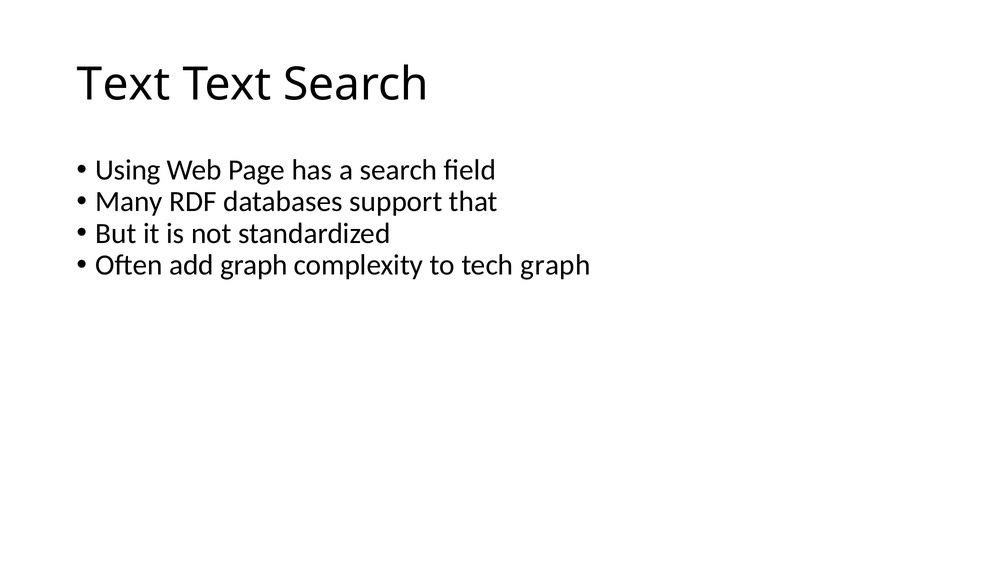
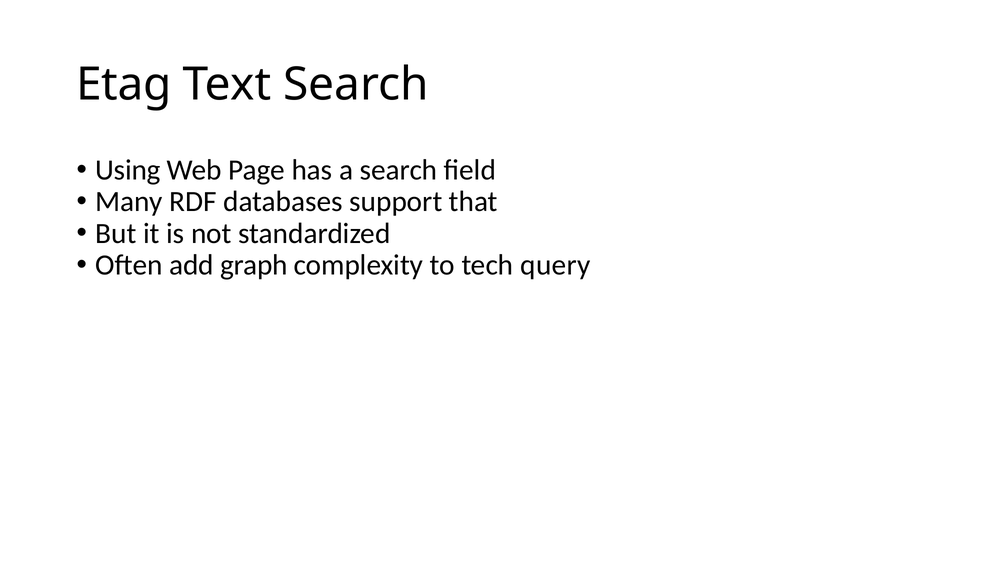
Text at (123, 85): Text -> Etag
tech graph: graph -> query
